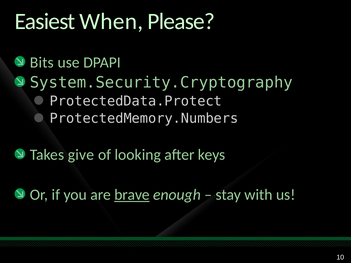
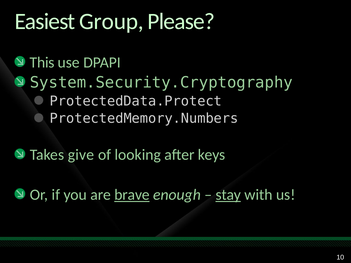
When: When -> Group
Bits: Bits -> This
stay underline: none -> present
